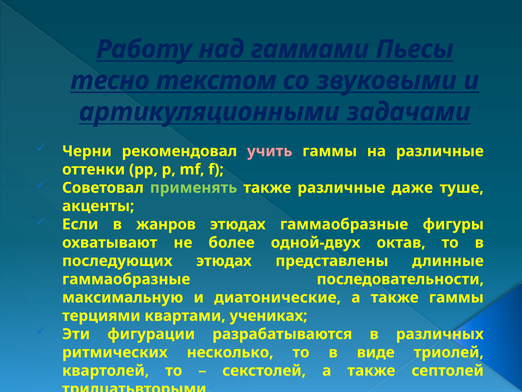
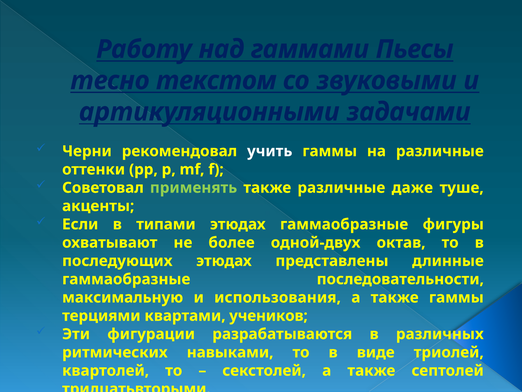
учить colour: pink -> white
жанров: жанров -> типами
диатонические: диатонические -> использования
учениках: учениках -> учеников
несколько: несколько -> навыками
